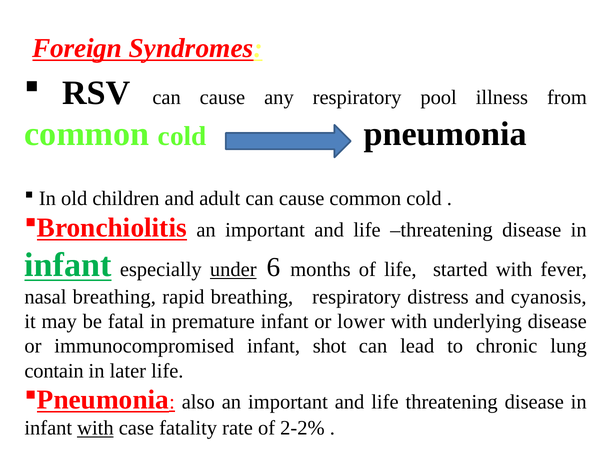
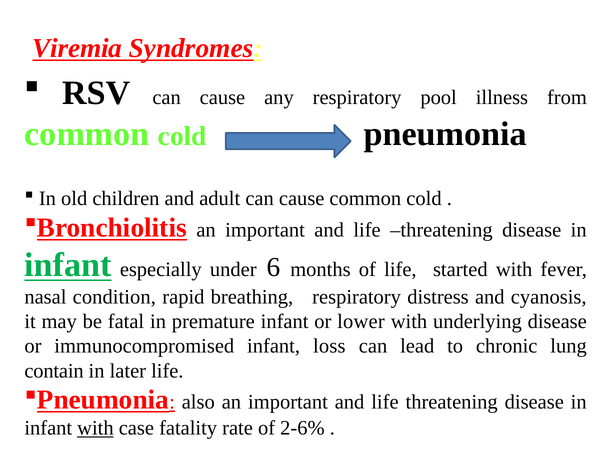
Foreign: Foreign -> Viremia
under underline: present -> none
nasal breathing: breathing -> condition
shot: shot -> loss
2-2%: 2-2% -> 2-6%
